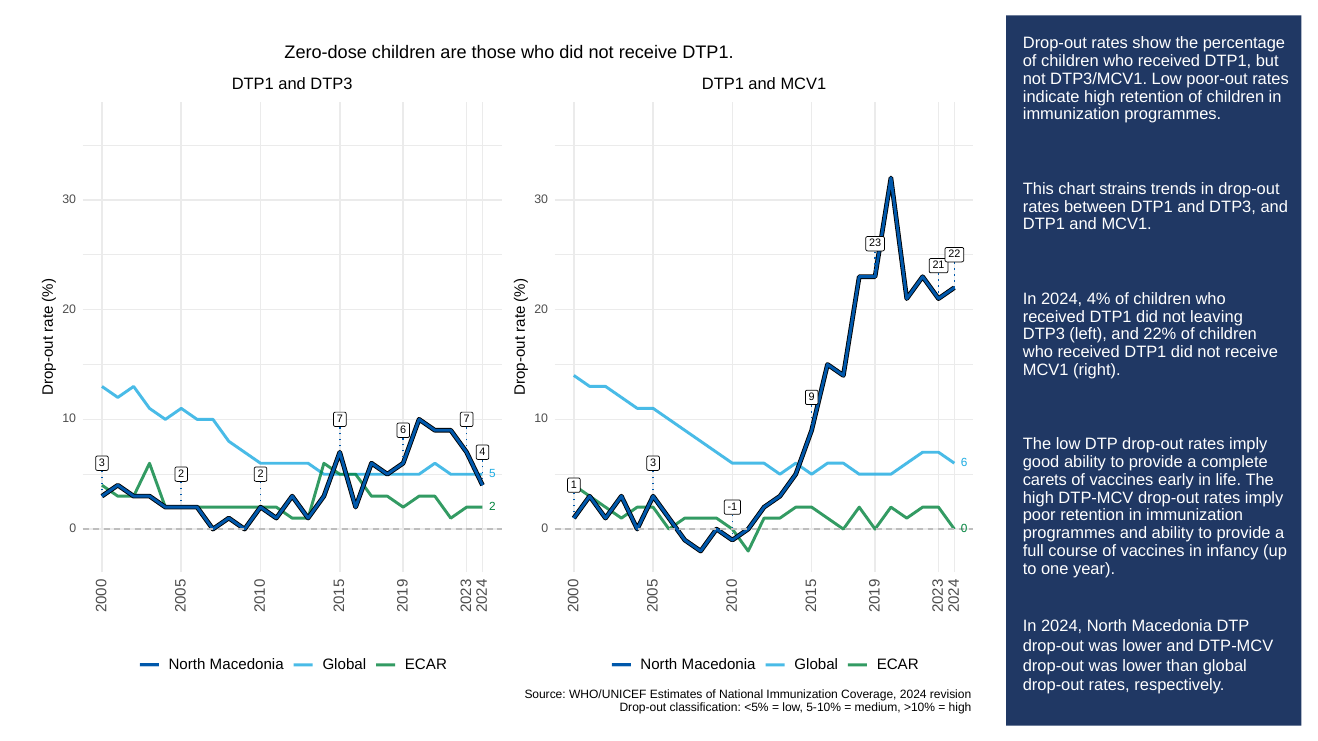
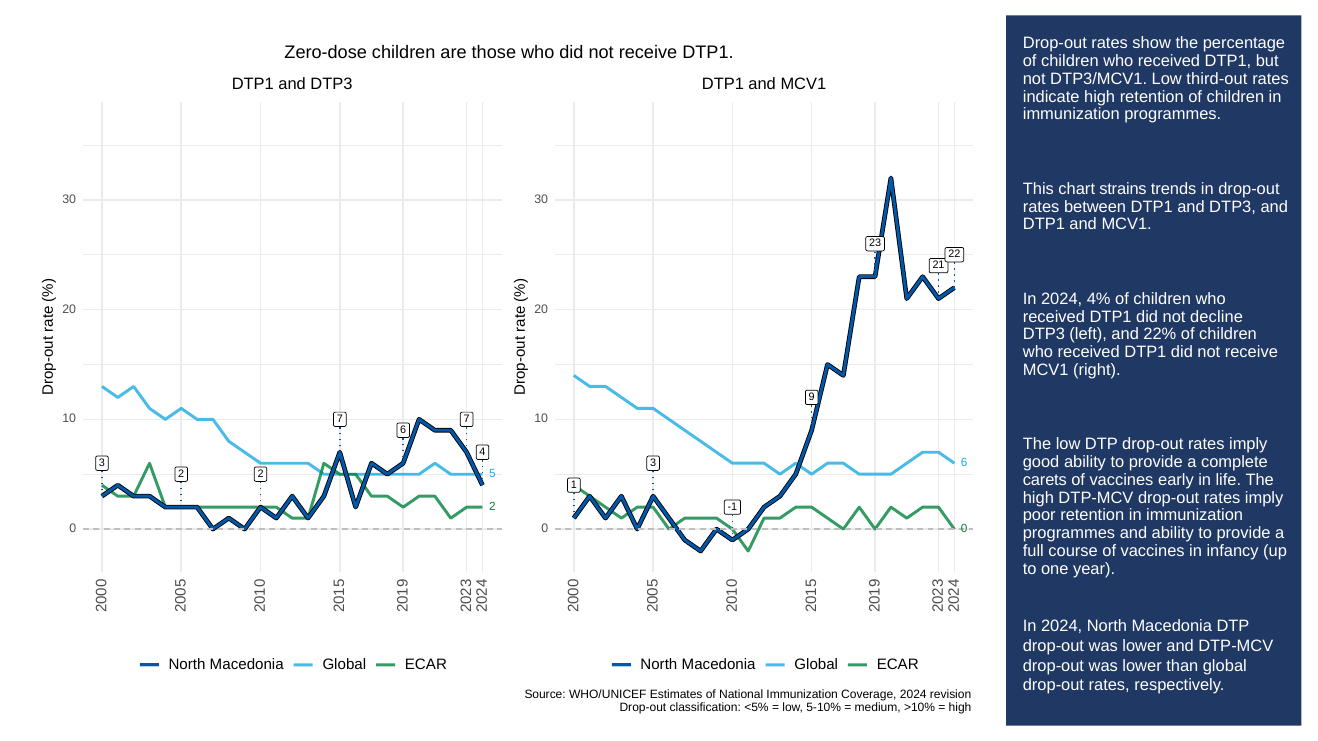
poor-out: poor-out -> third-out
leaving: leaving -> decline
